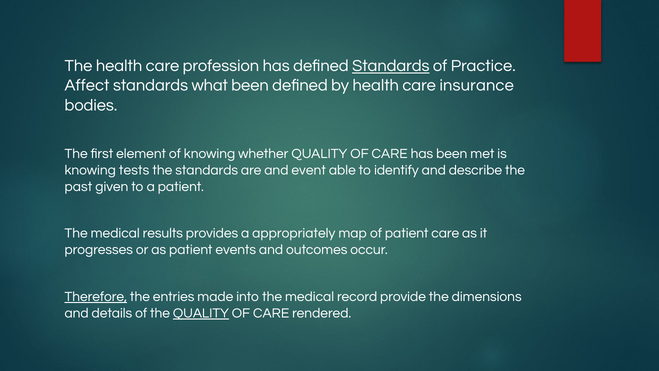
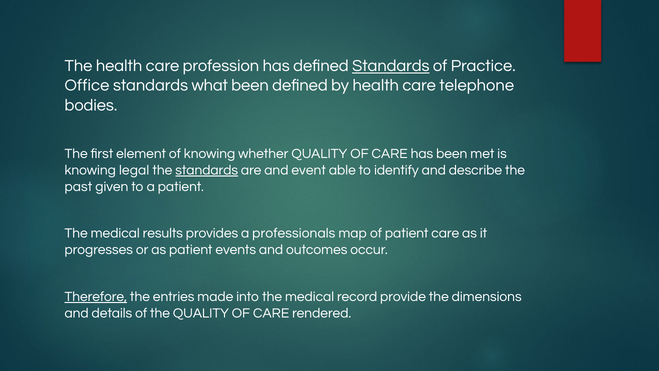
Affect: Affect -> Office
insurance: insurance -> telephone
tests: tests -> legal
standards at (207, 170) underline: none -> present
appropriately: appropriately -> professionals
QUALITY at (201, 313) underline: present -> none
